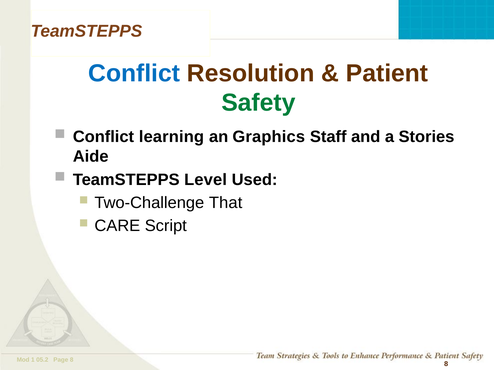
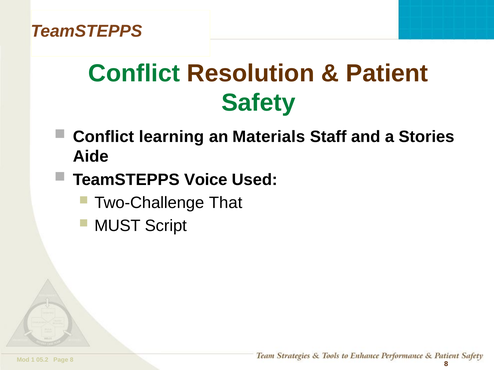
Conflict at (134, 73) colour: blue -> green
Graphics: Graphics -> Materials
Level: Level -> Voice
CARE: CARE -> MUST
